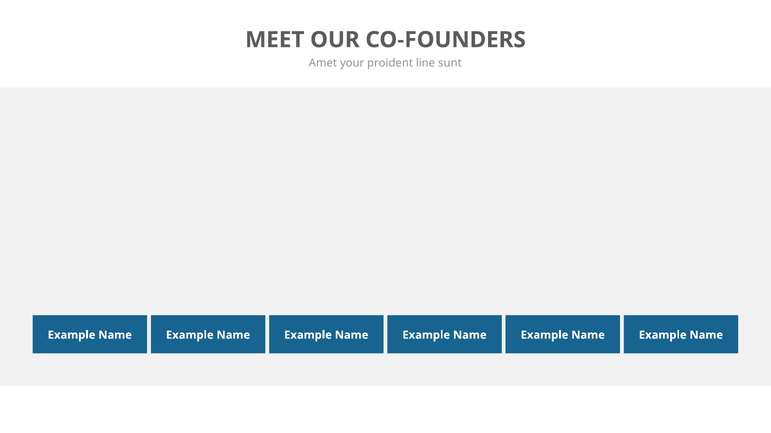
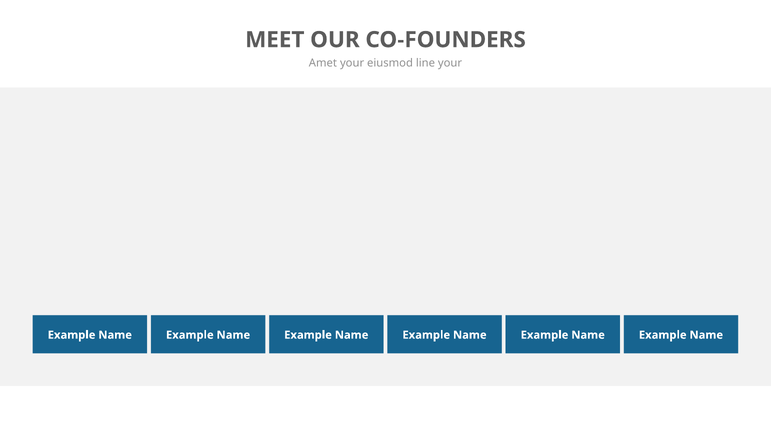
proident: proident -> eiusmod
line sunt: sunt -> your
